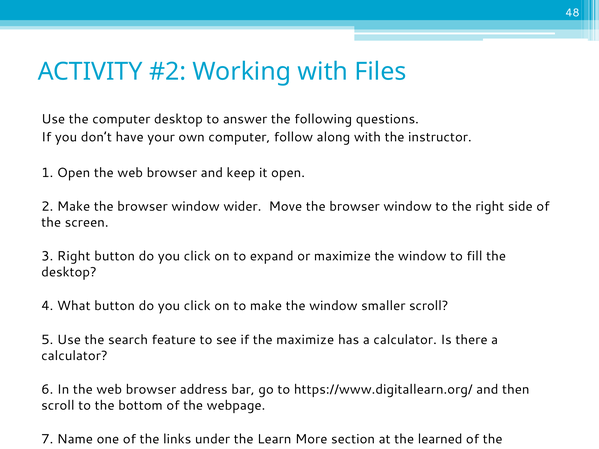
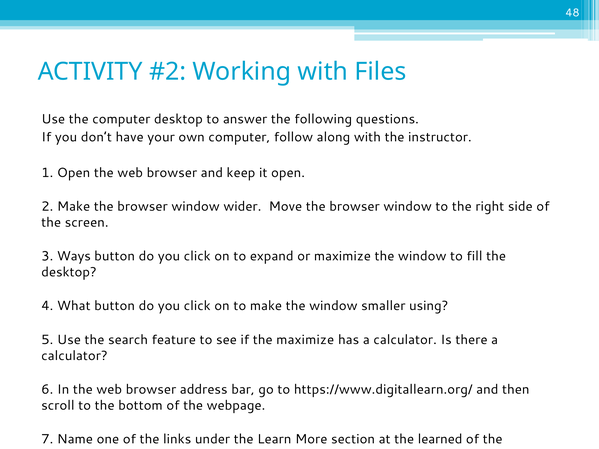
3 Right: Right -> Ways
smaller scroll: scroll -> using
